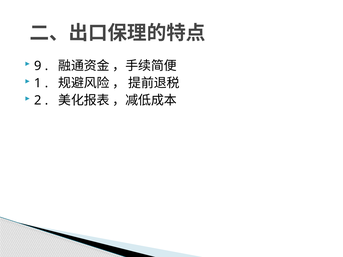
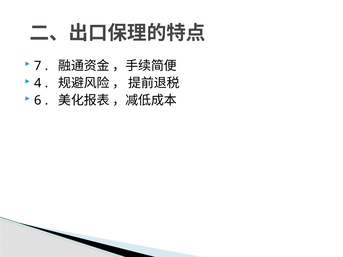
9: 9 -> 7
1: 1 -> 4
2: 2 -> 6
